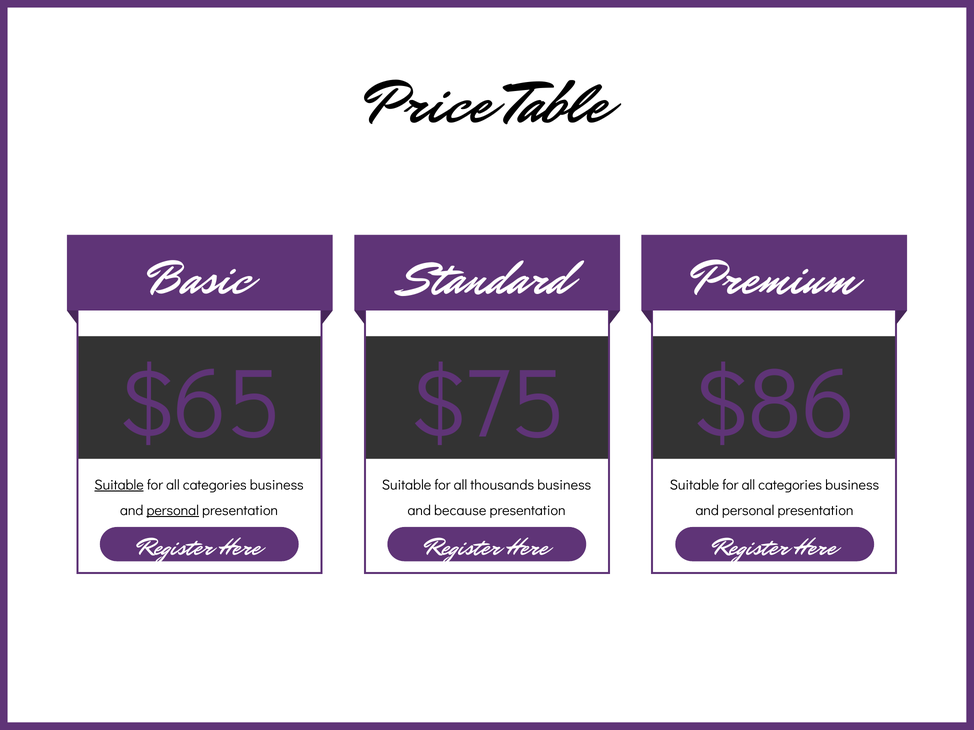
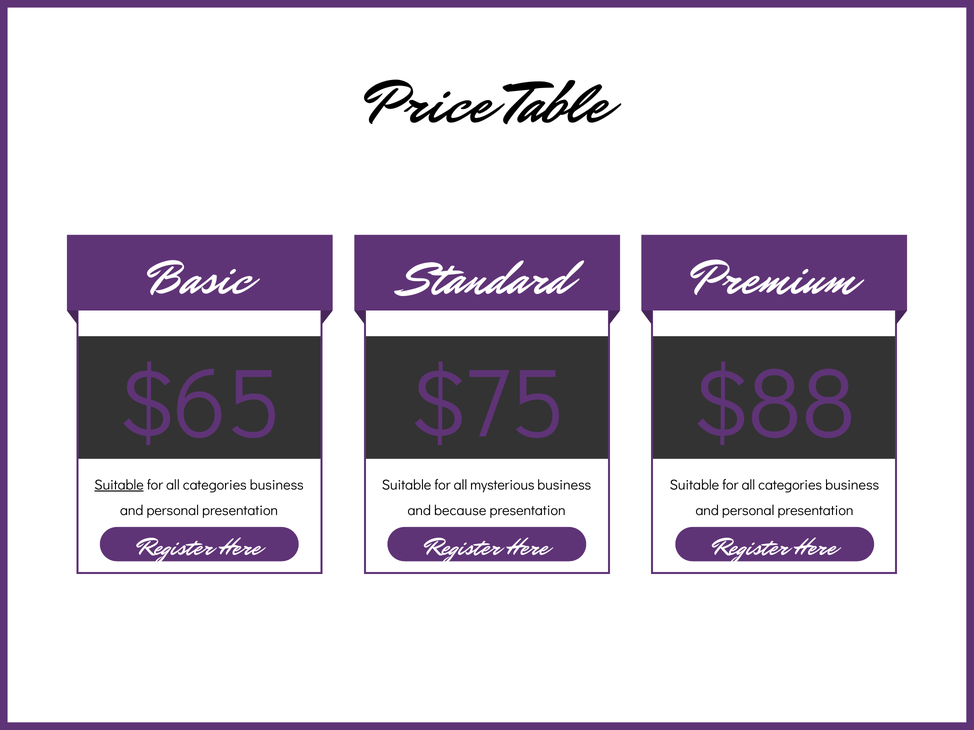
$86: $86 -> $88
thousands: thousands -> mysterious
personal at (173, 511) underline: present -> none
